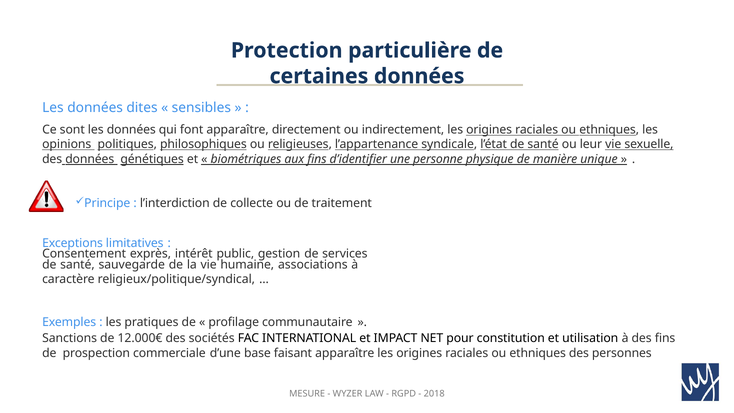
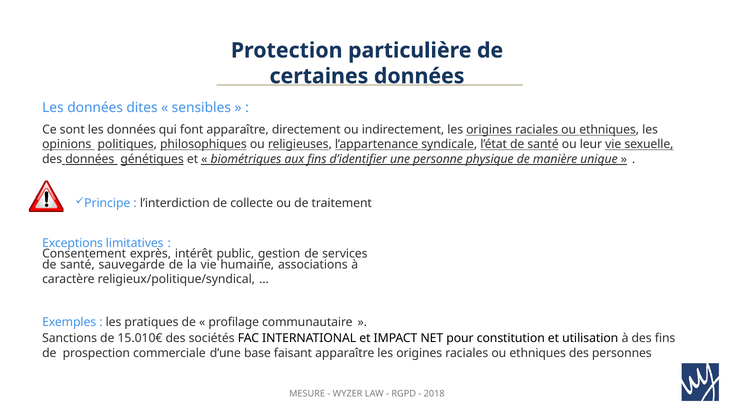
12.000€: 12.000€ -> 15.010€
